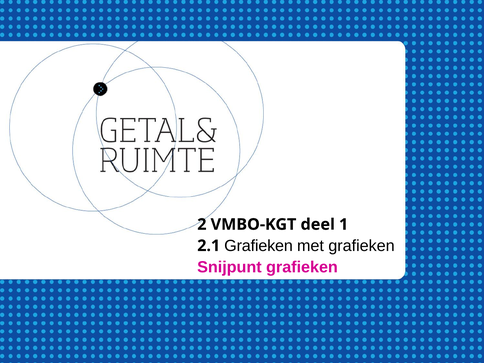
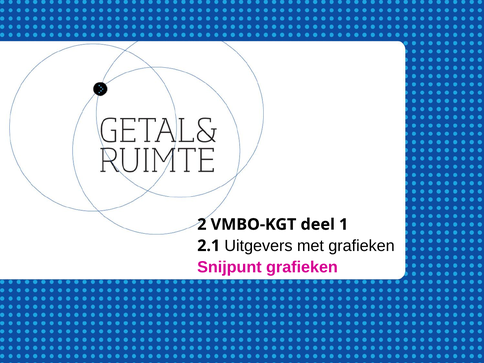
2.1 Grafieken: Grafieken -> Uitgevers
